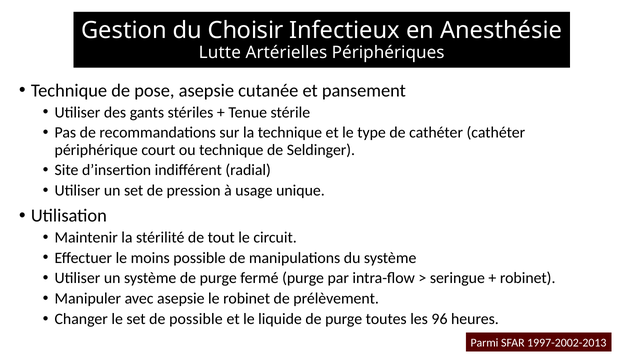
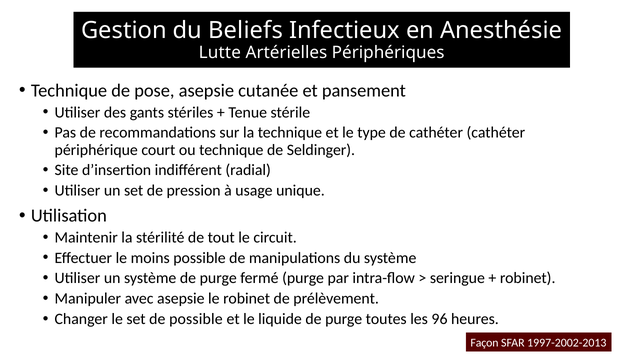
Choisir: Choisir -> Beliefs
Parmi: Parmi -> Façon
